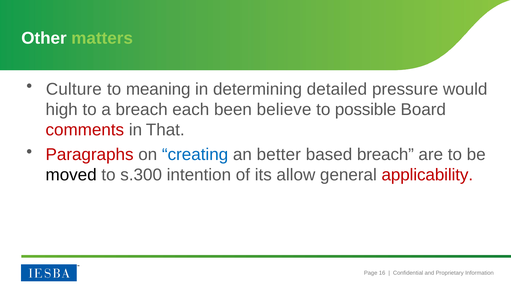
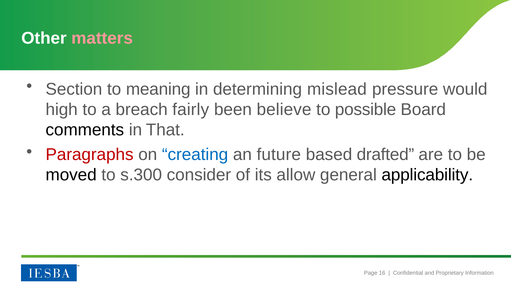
matters colour: light green -> pink
Culture: Culture -> Section
detailed: detailed -> mislead
each: each -> fairly
comments colour: red -> black
better: better -> future
based breach: breach -> drafted
intention: intention -> consider
applicability colour: red -> black
